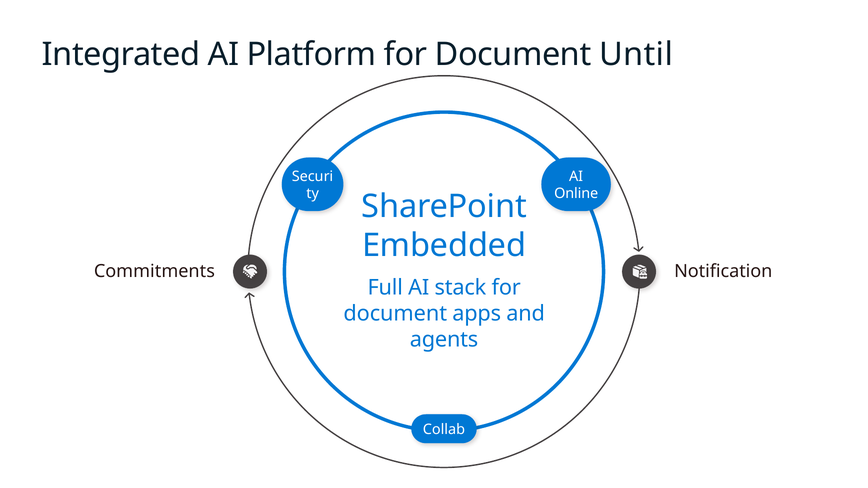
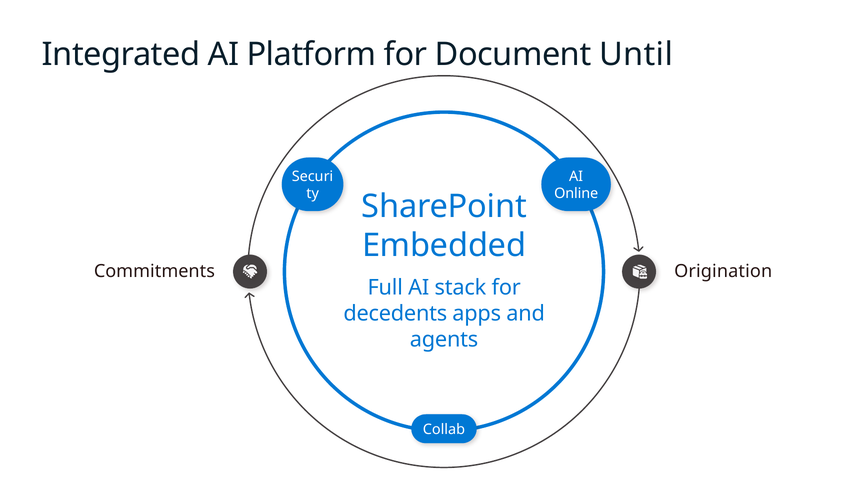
Notification: Notification -> Origination
document at (395, 314): document -> decedents
